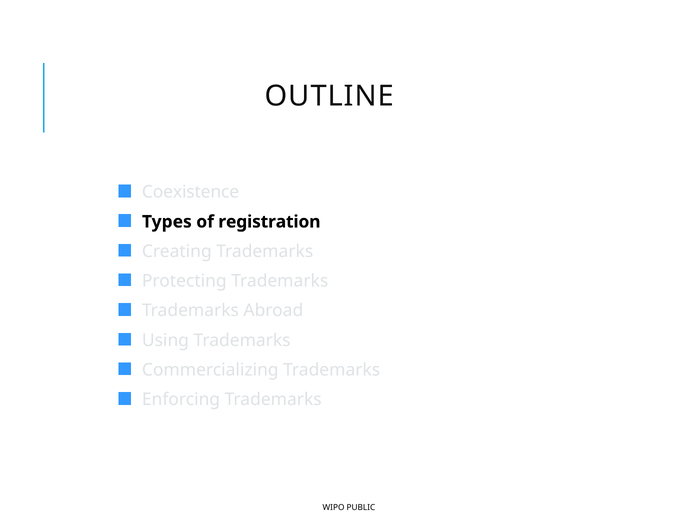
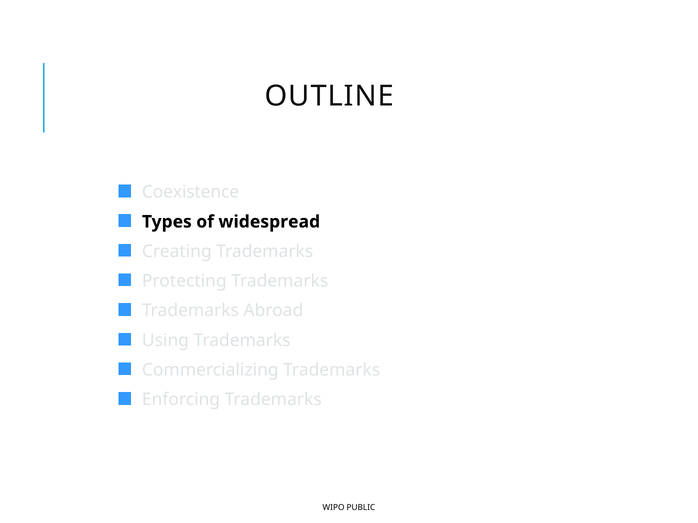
registration: registration -> widespread
